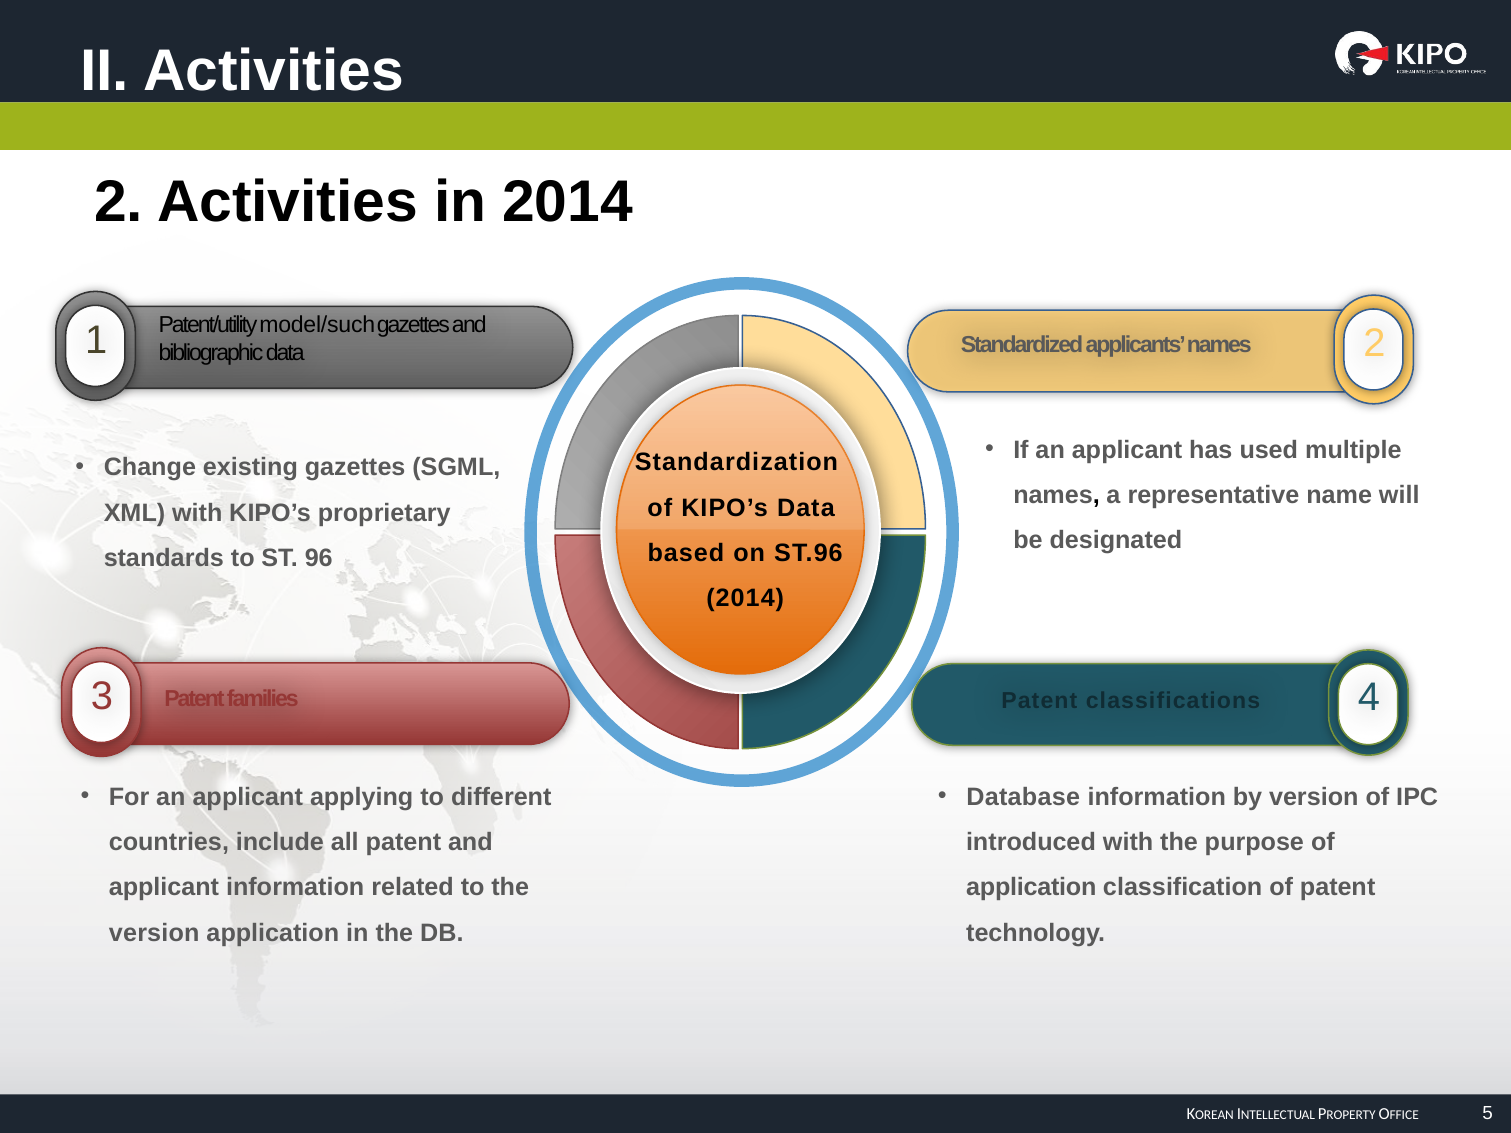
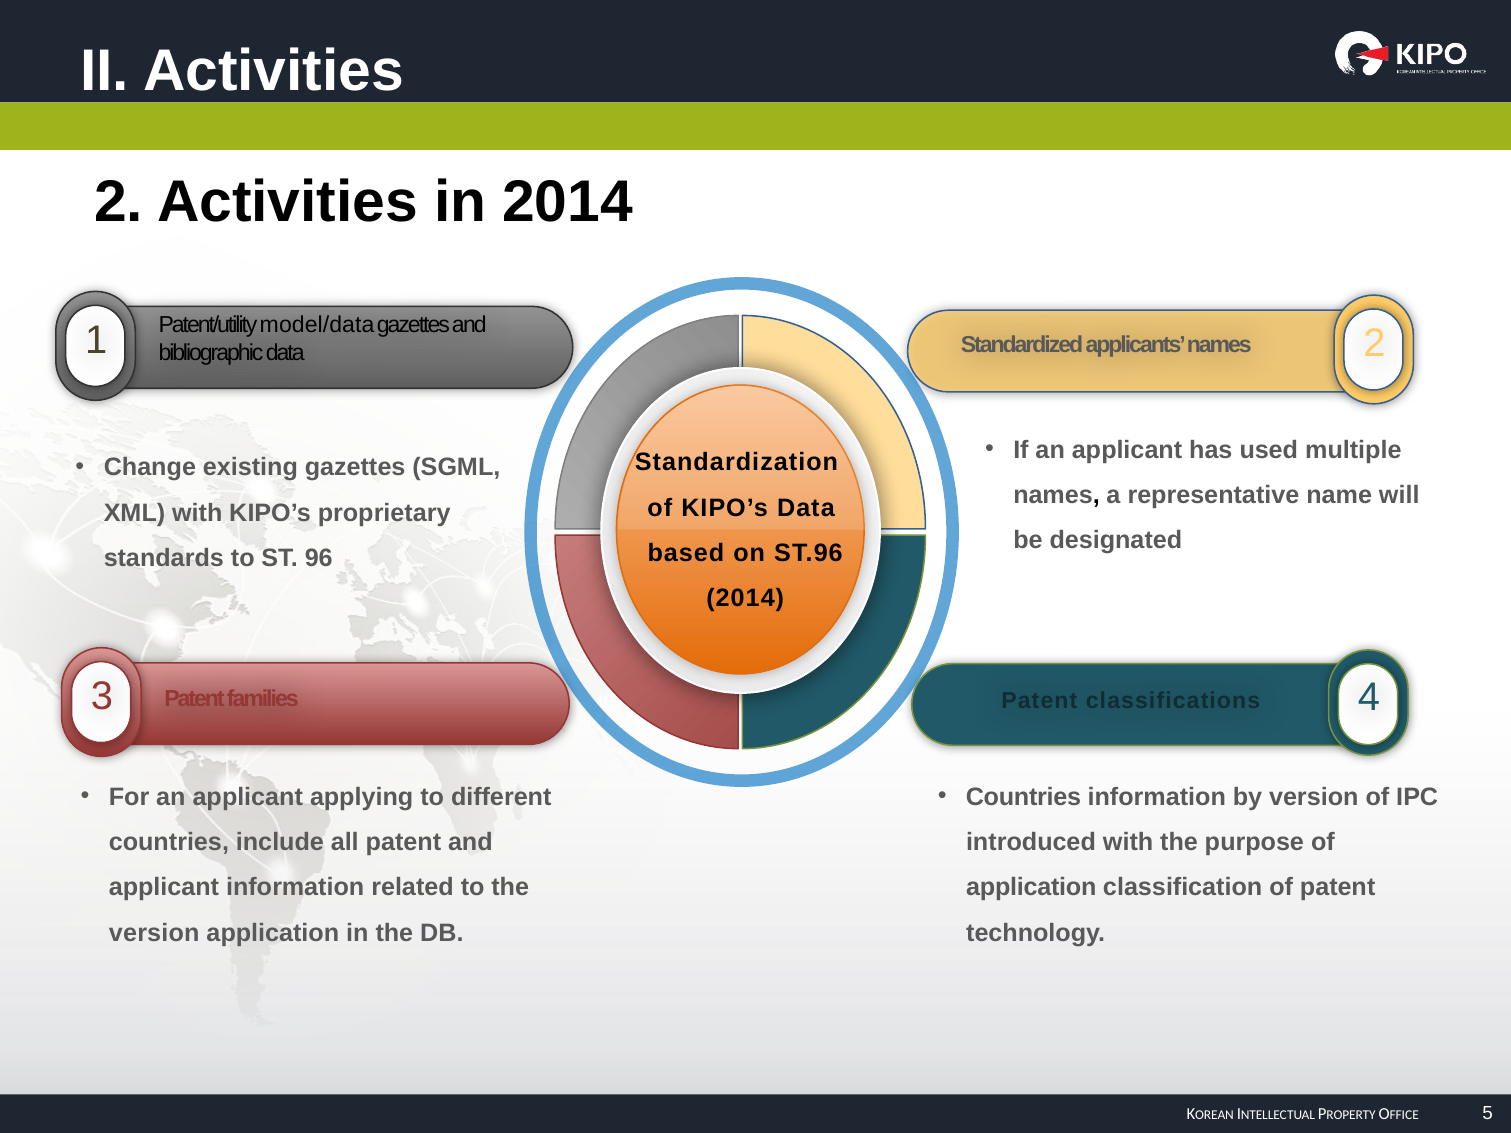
model/such: model/such -> model/data
Database at (1023, 797): Database -> Countries
